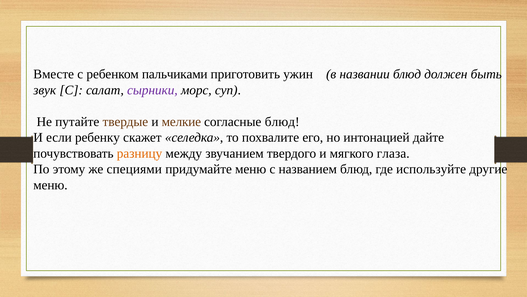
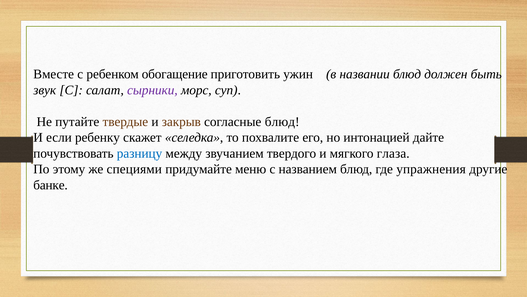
пальчиками: пальчиками -> обогащение
мелкие: мелкие -> закрыв
разницу colour: orange -> blue
используйте: используйте -> упражнения
меню at (50, 185): меню -> банке
